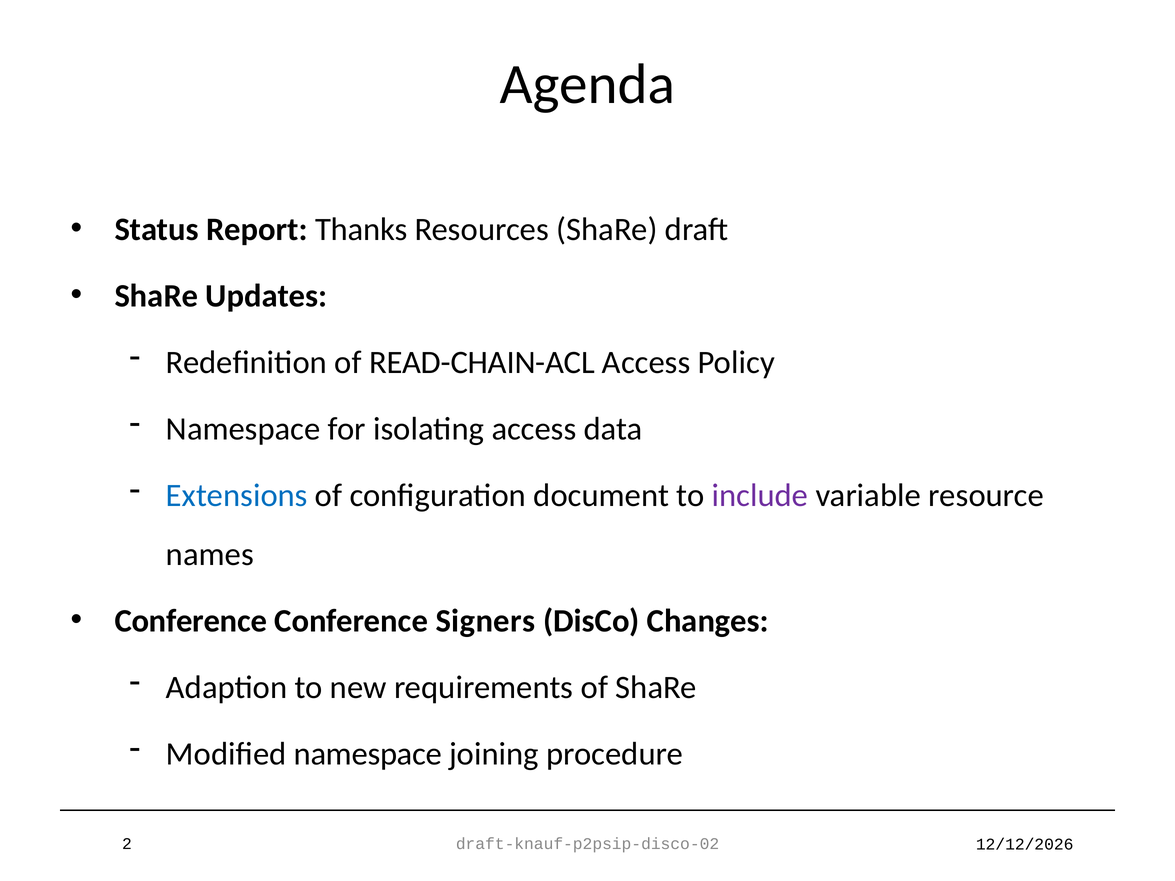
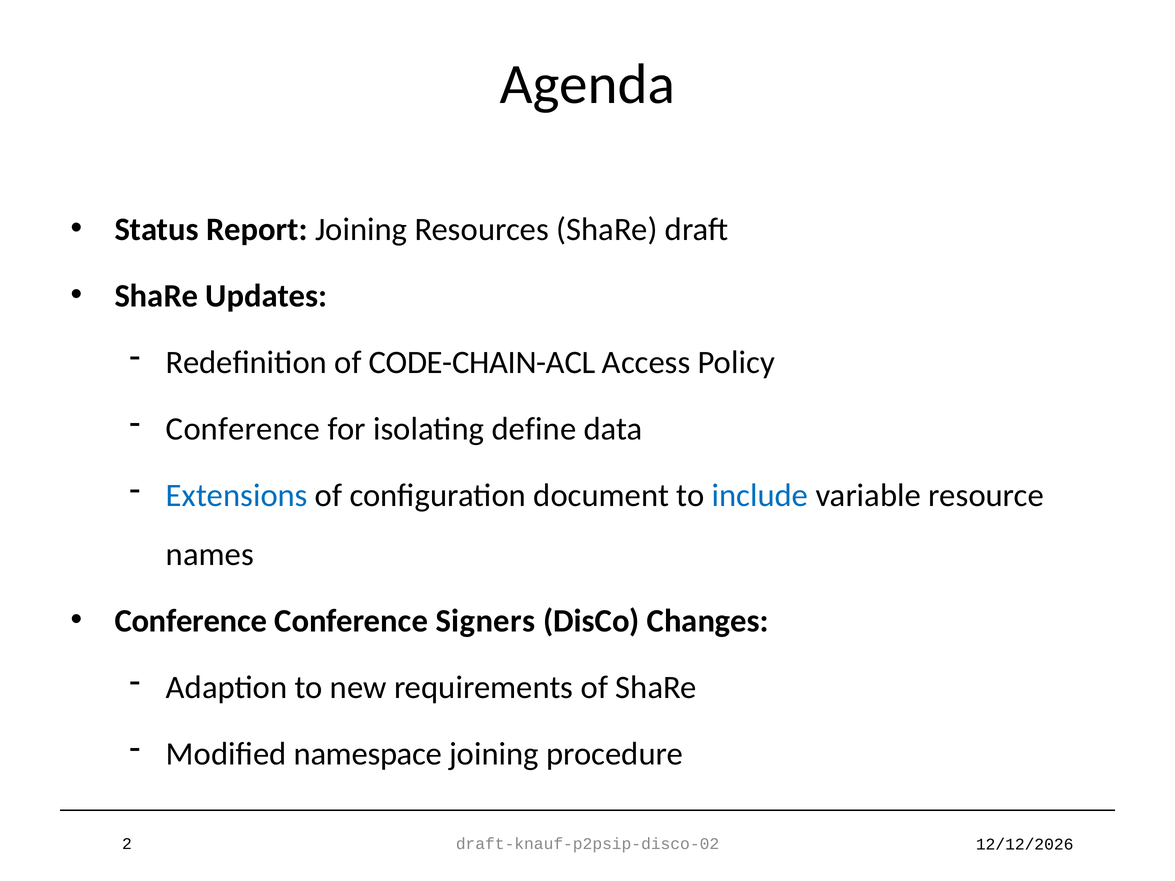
Report Thanks: Thanks -> Joining
READ-CHAIN-ACL: READ-CHAIN-ACL -> CODE-CHAIN-ACL
Namespace at (243, 429): Namespace -> Conference
isolating access: access -> define
include colour: purple -> blue
